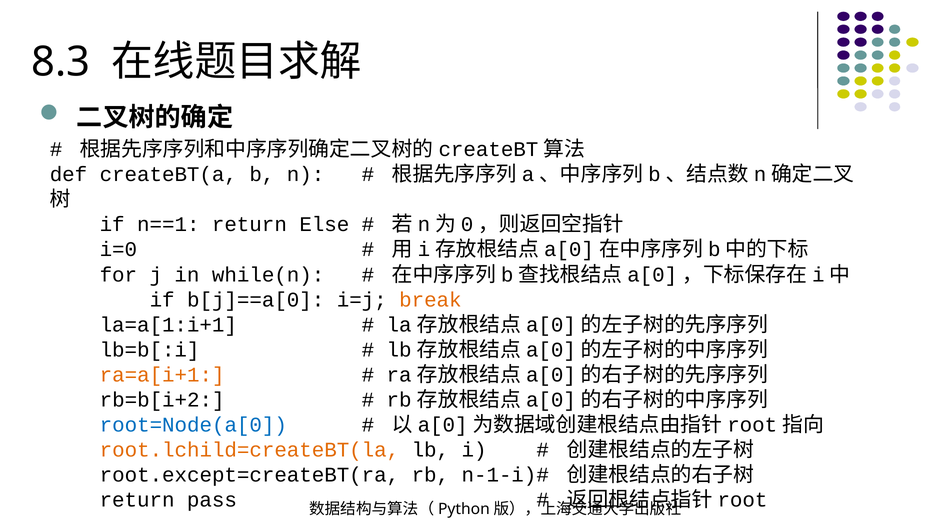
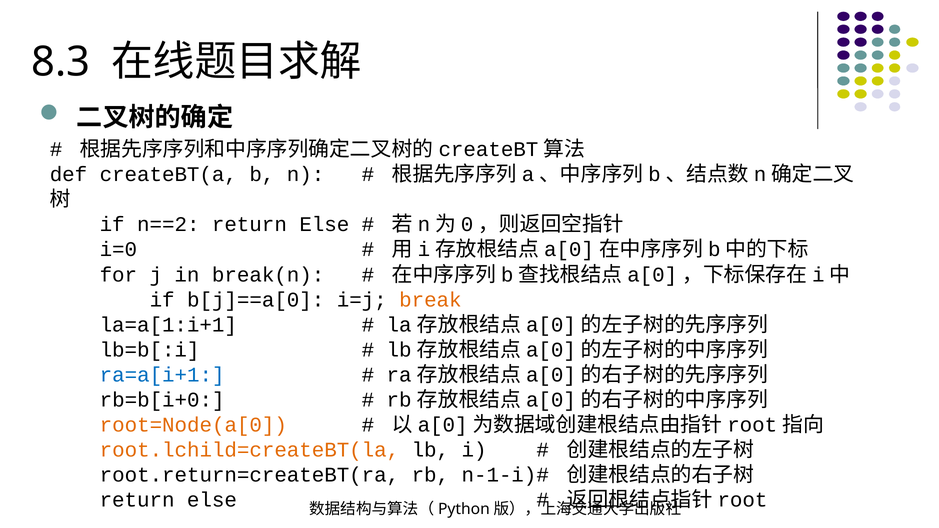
n==1: n==1 -> n==2
while(n: while(n -> break(n
ra=a[i+1 colour: orange -> blue
rb=b[i+2: rb=b[i+2 -> rb=b[i+0
root=Node(a[0 colour: blue -> orange
root.except=createBT(ra: root.except=createBT(ra -> root.return=createBT(ra
pass at (212, 500): pass -> else
